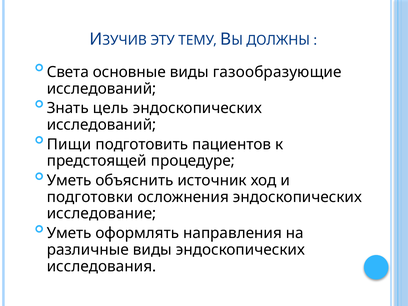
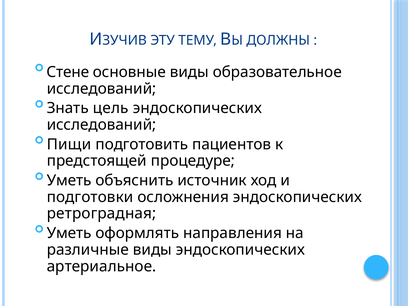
Света: Света -> Стене
газообразующие: газообразующие -> образовательное
исследование: исследование -> ретроградная
исследования: исследования -> артериальное
